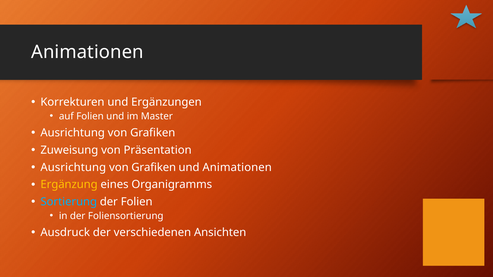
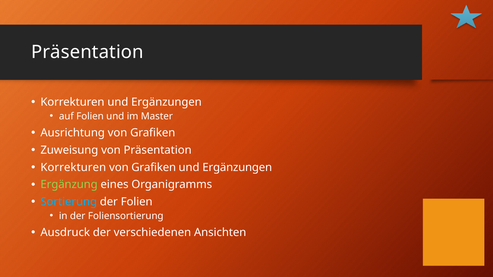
Animationen at (87, 52): Animationen -> Präsentation
Ausrichtung at (73, 167): Ausrichtung -> Korrekturen
Animationen at (237, 167): Animationen -> Ergänzungen
Ergänzung colour: yellow -> light green
